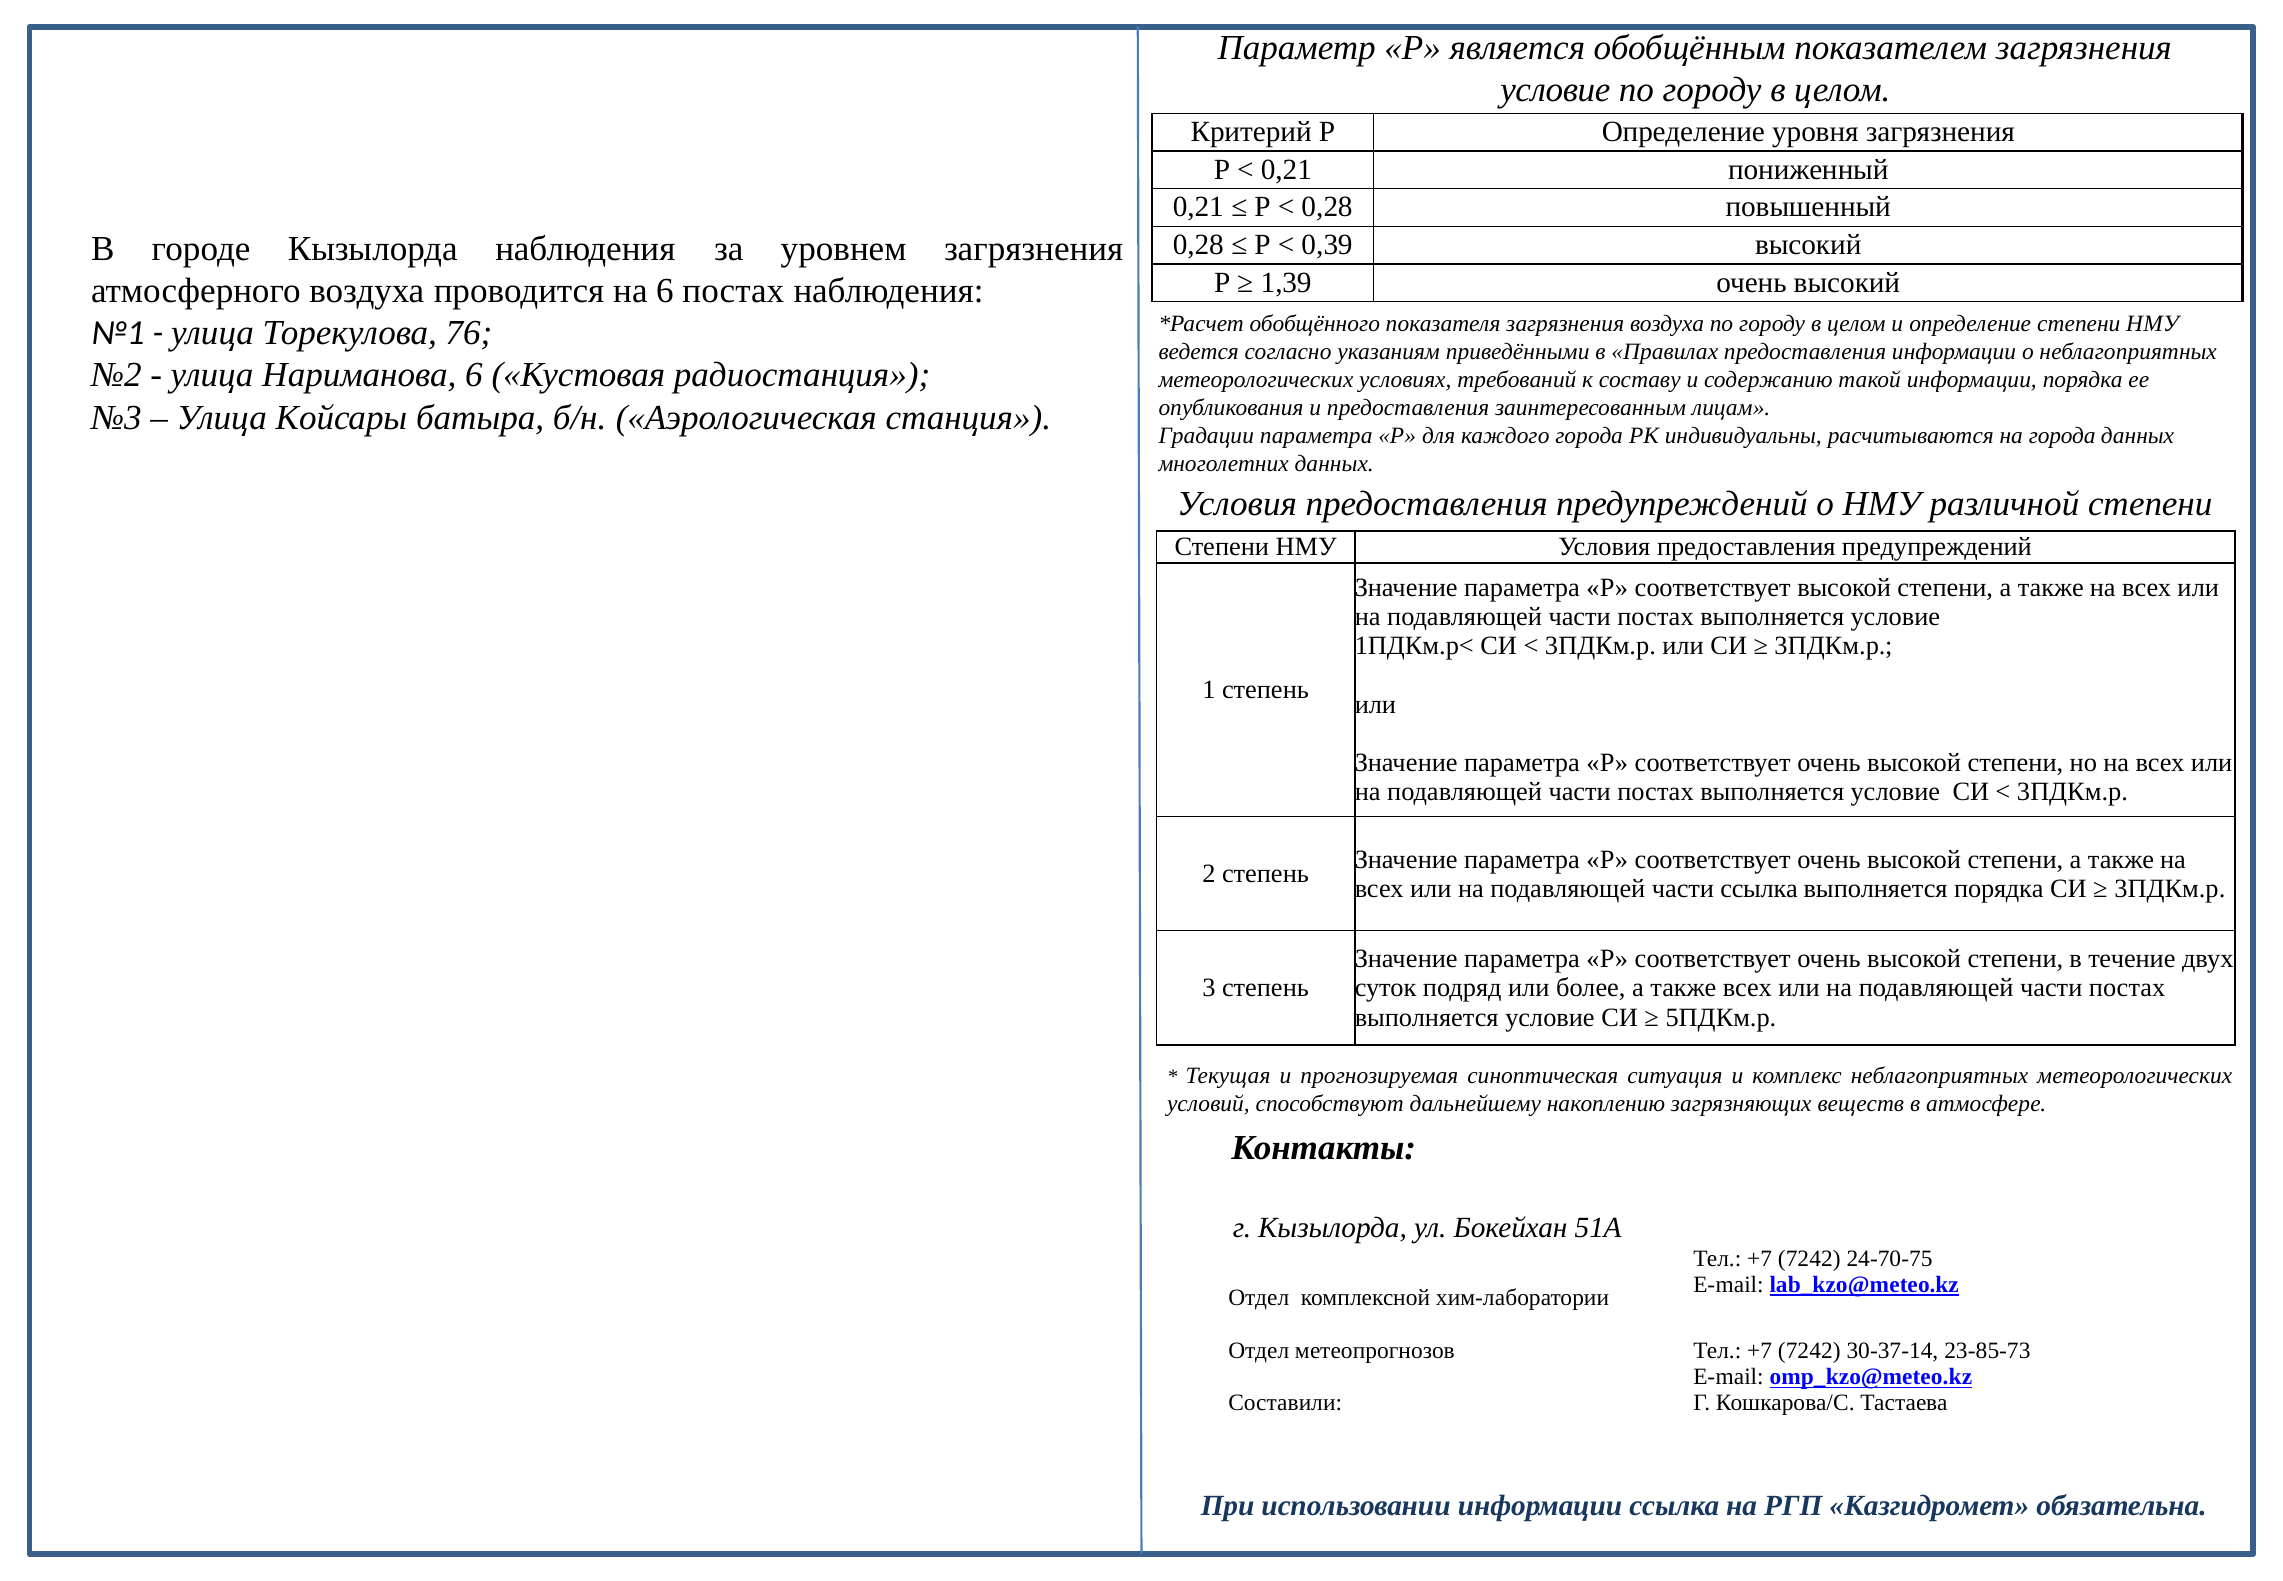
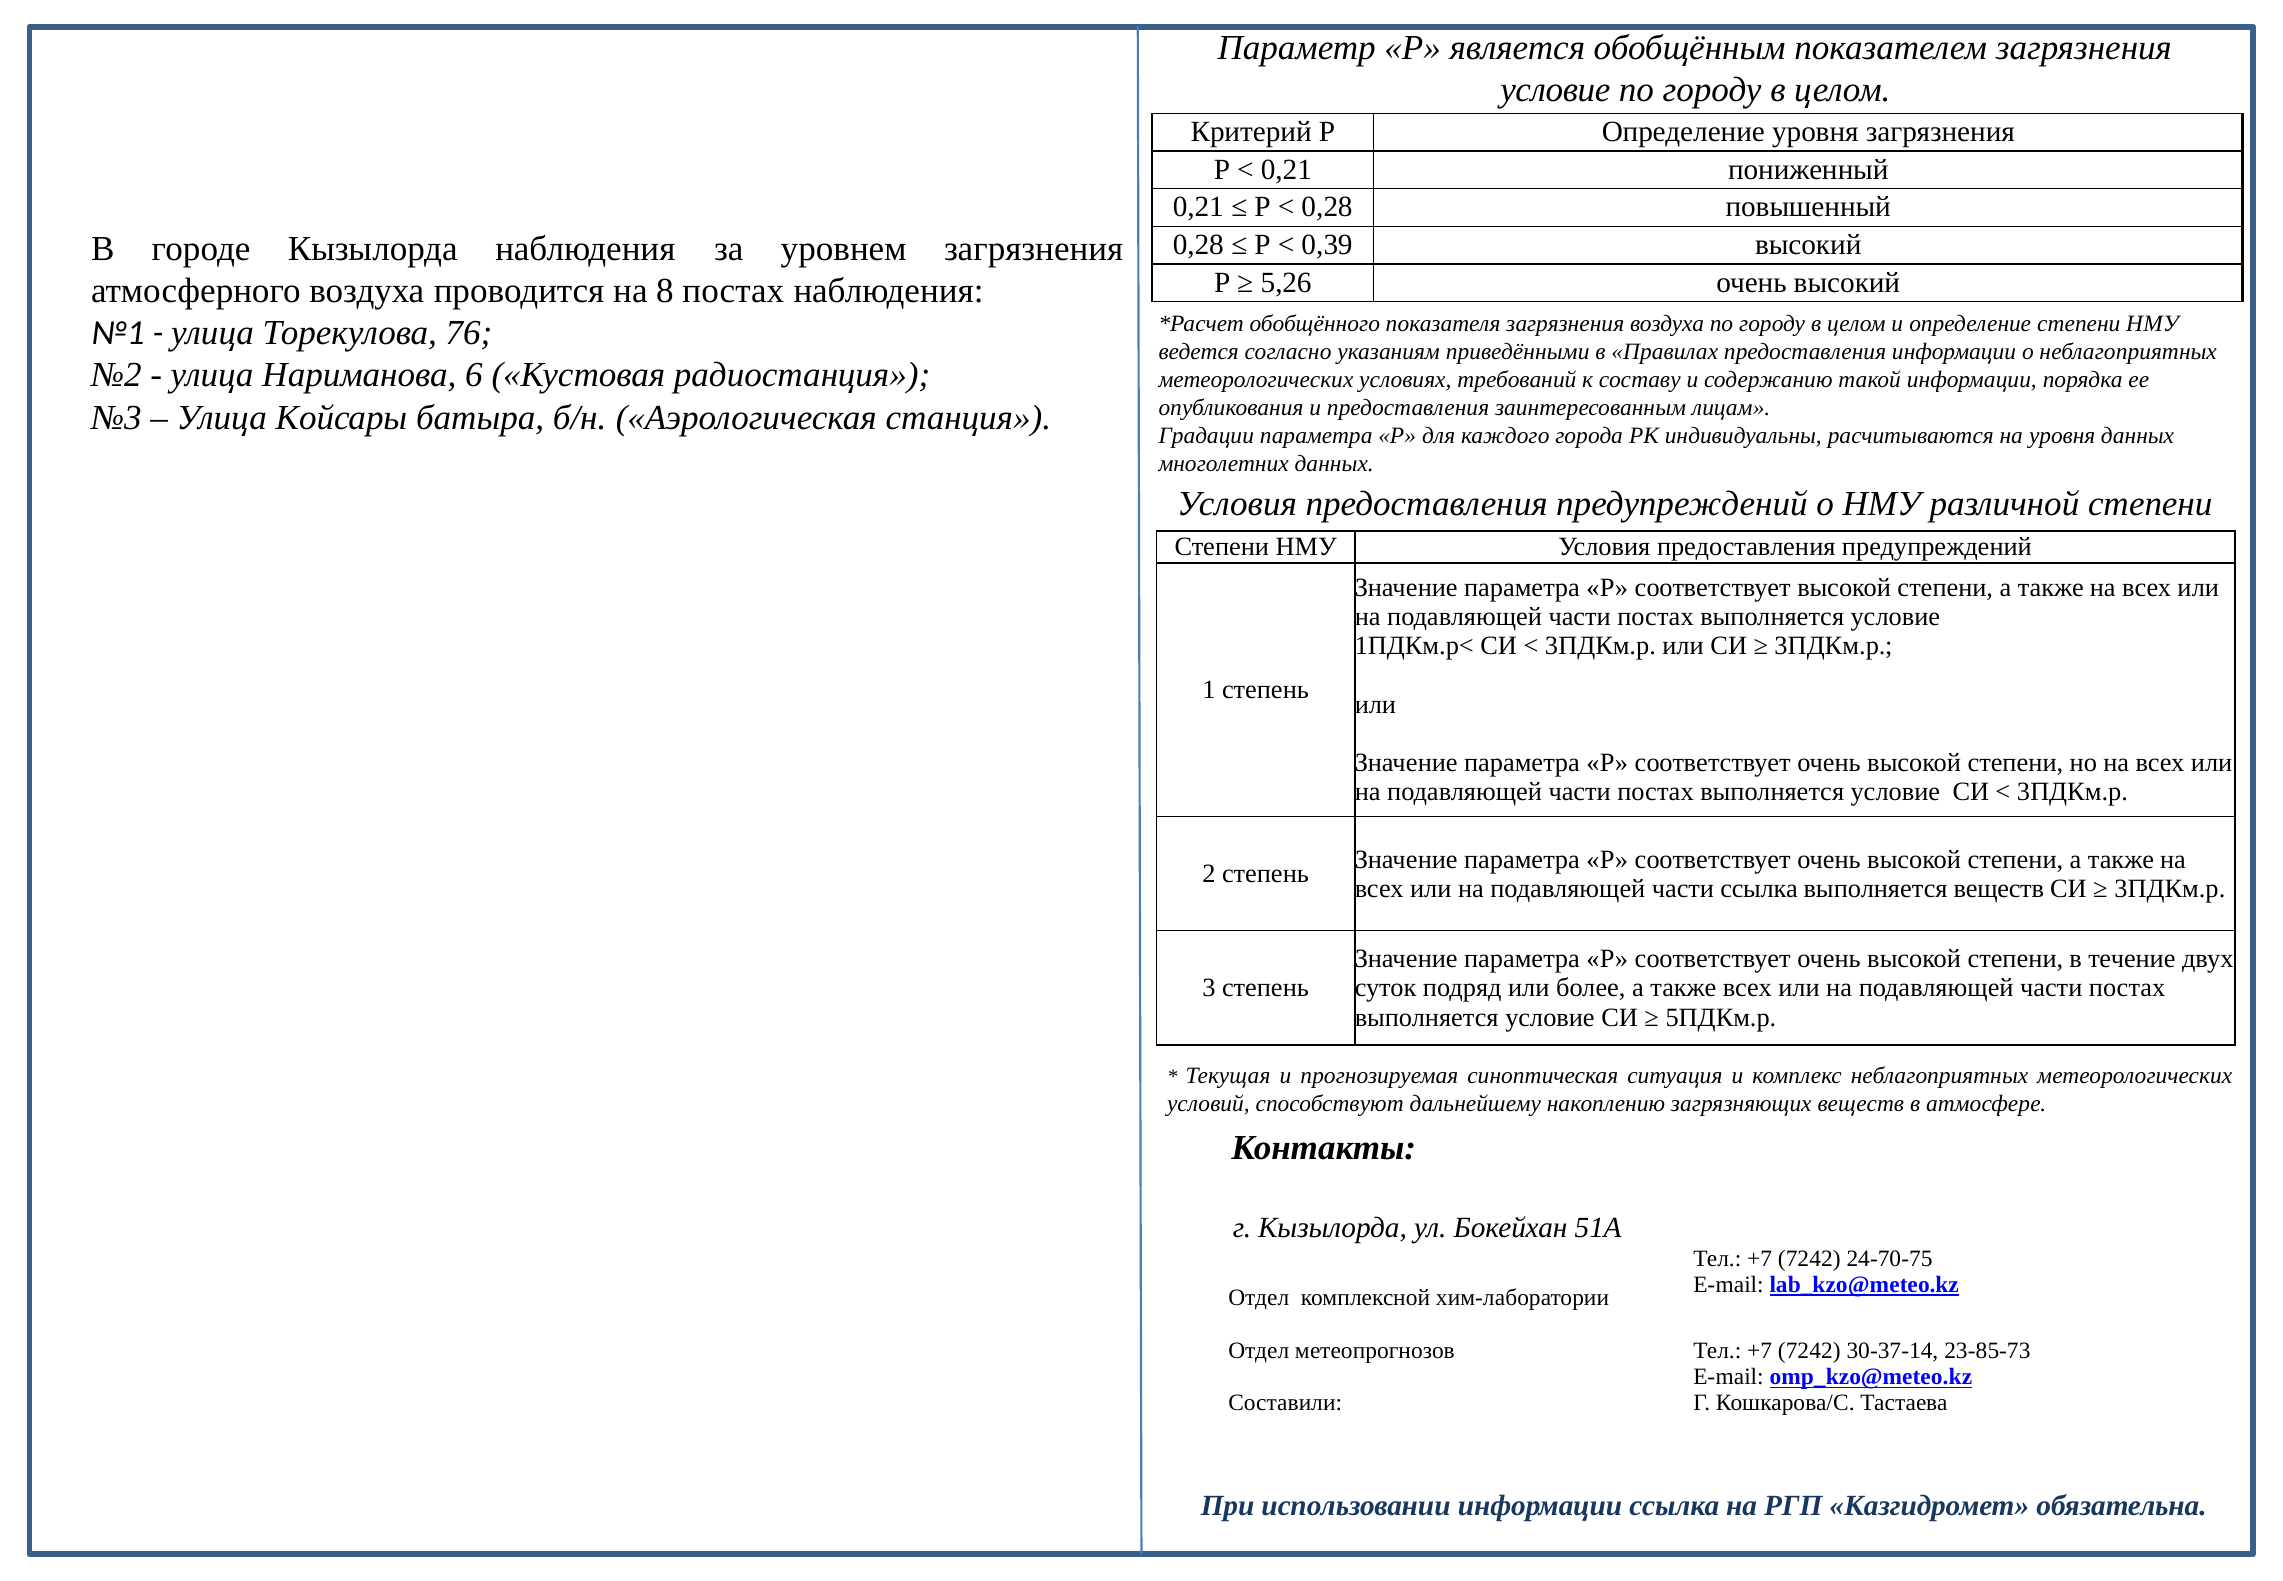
1,39: 1,39 -> 5,26
на 6: 6 -> 8
на города: города -> уровня
выполняется порядка: порядка -> веществ
